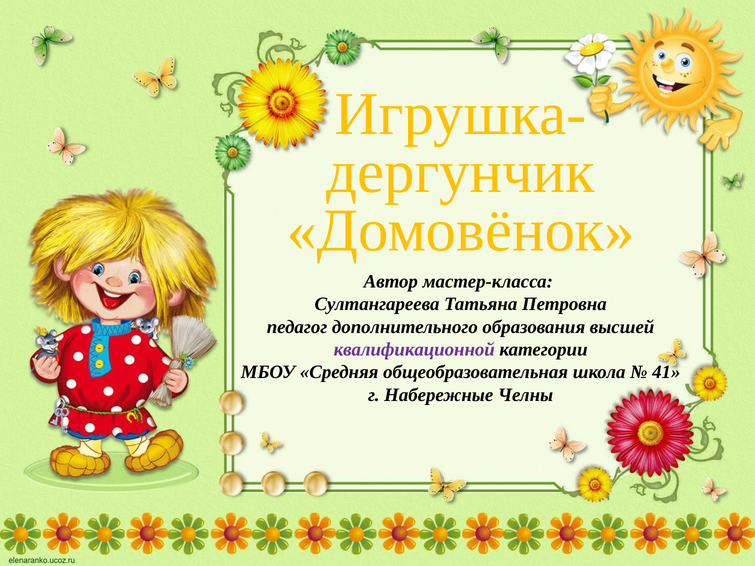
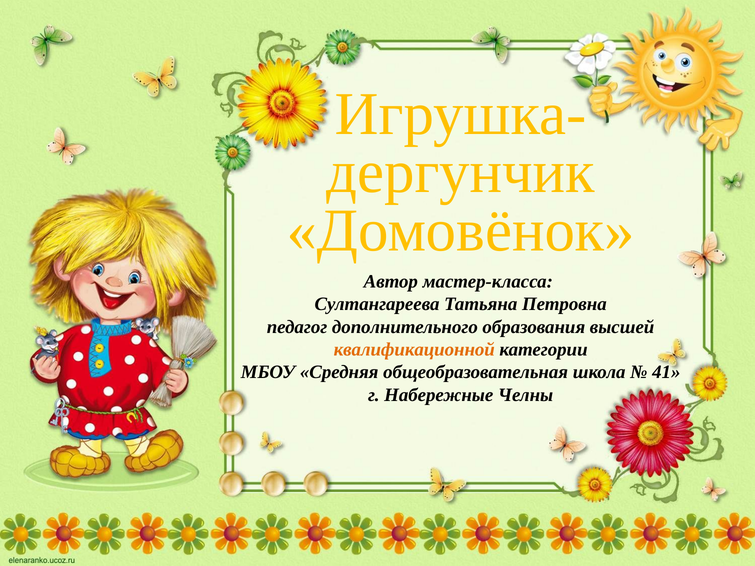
квалификационной colour: purple -> orange
